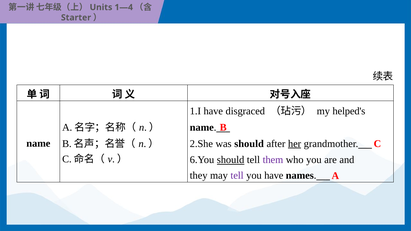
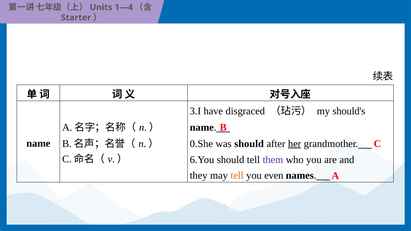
1.I: 1.I -> 3.I
helped's: helped's -> should's
2.She: 2.She -> 0.She
should at (231, 160) underline: present -> none
tell at (237, 175) colour: purple -> orange
you have: have -> even
